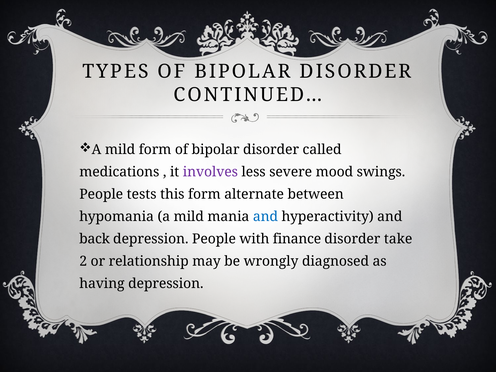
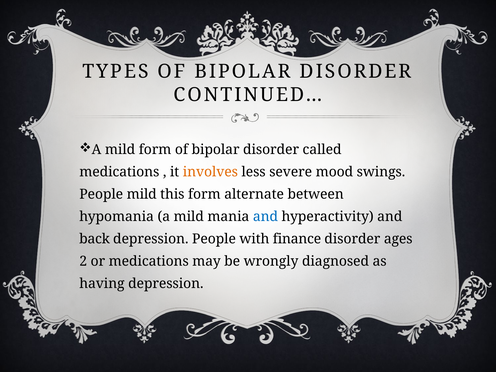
involves colour: purple -> orange
People tests: tests -> mild
take: take -> ages
or relationship: relationship -> medications
